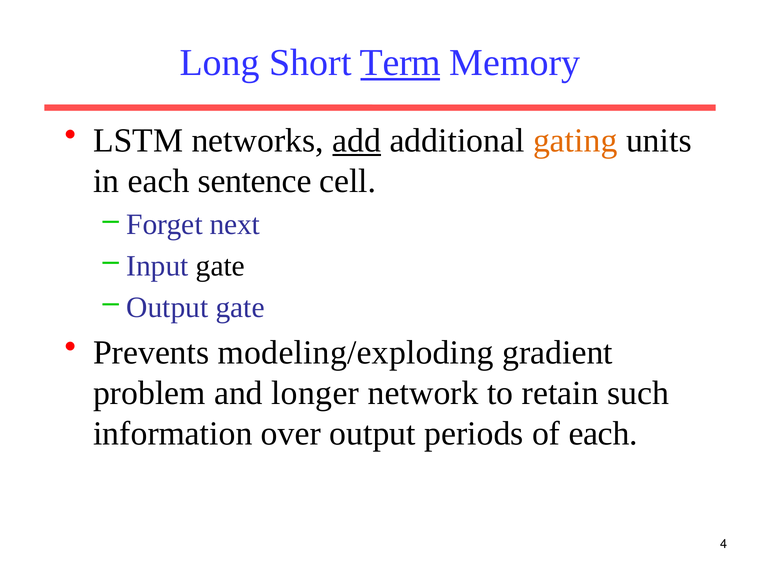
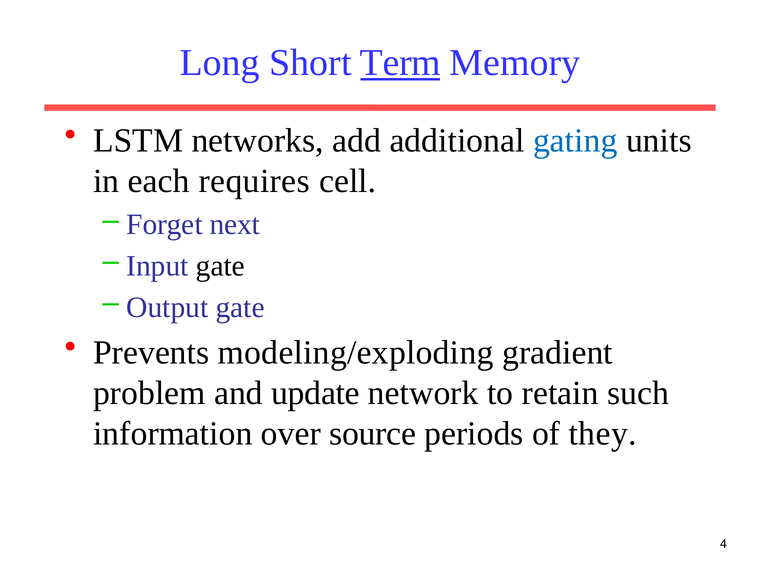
add underline: present -> none
gating colour: orange -> blue
sentence: sentence -> requires
longer: longer -> update
over output: output -> source
of each: each -> they
